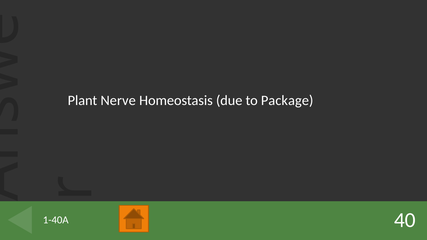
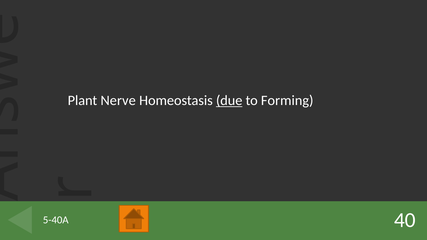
due underline: none -> present
Package: Package -> Forming
1-40A: 1-40A -> 5-40A
